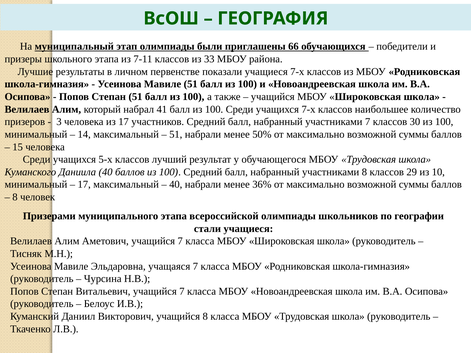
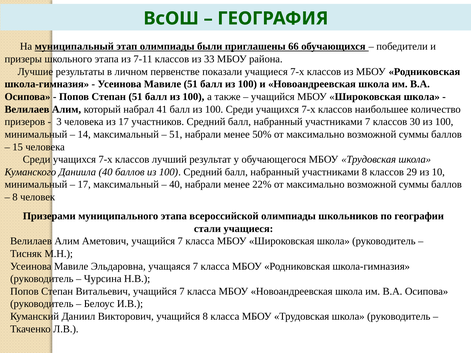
5-х at (106, 160): 5-х -> 7-х
36%: 36% -> 22%
